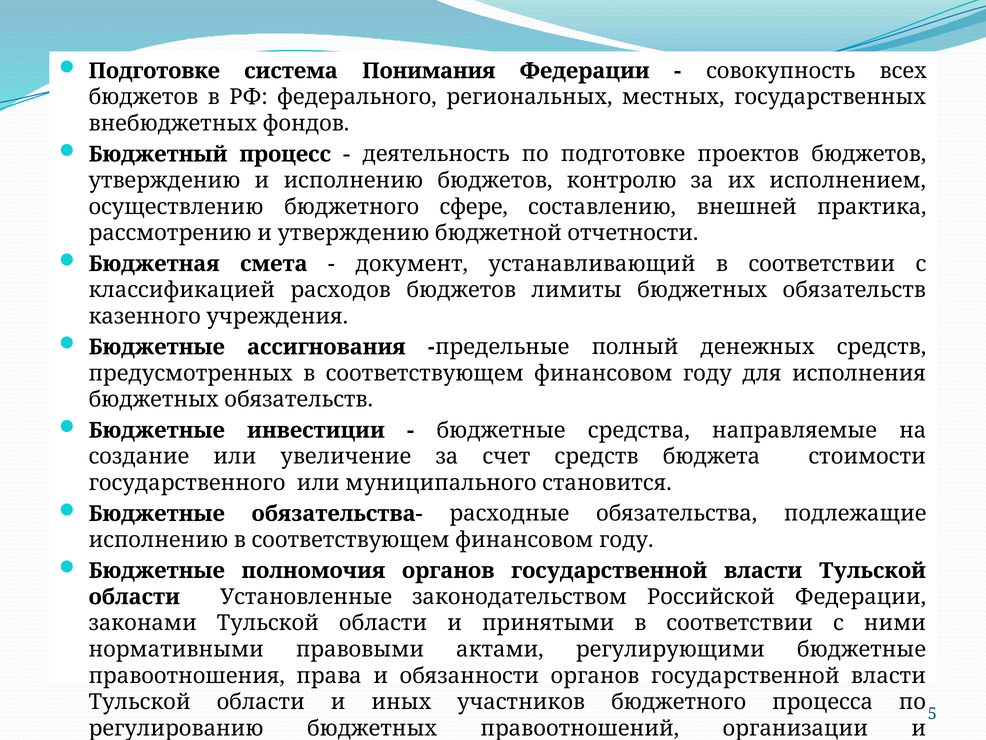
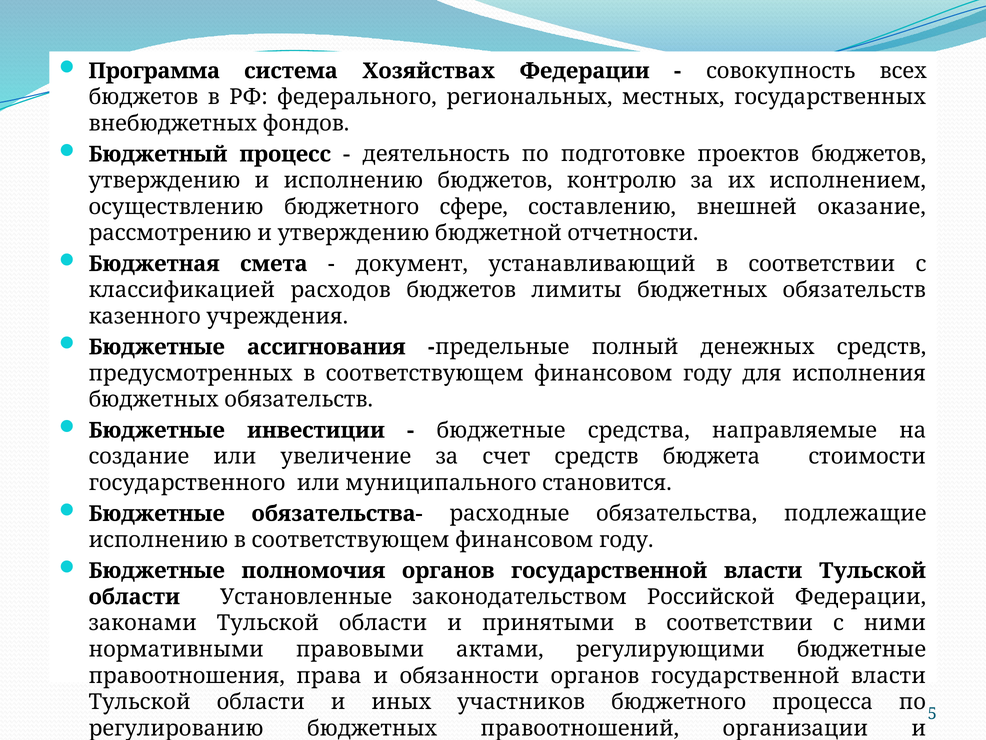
Подготовке at (154, 71): Подготовке -> Программа
Понимания: Понимания -> Хозяйствах
практика: практика -> оказание
